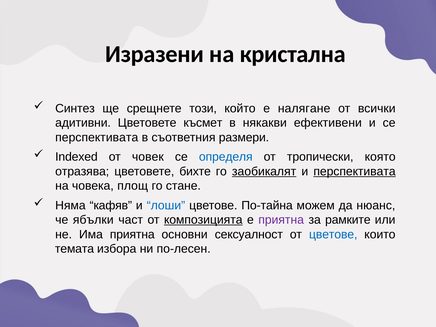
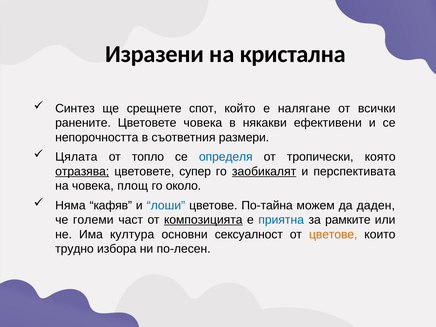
този: този -> спот
адитивни: адитивни -> ранените
Цветовете късмет: късмет -> човека
перспективата at (97, 138): перспективата -> непорочността
Indexed: Indexed -> Цялата
човек: човек -> топло
отразява underline: none -> present
бихте: бихте -> супер
перспективата at (355, 171) underline: present -> none
стане: стане -> около
нюанс: нюанс -> даден
ябълки: ябълки -> големи
приятна at (281, 220) colour: purple -> blue
Има приятна: приятна -> култура
цветове at (333, 234) colour: blue -> orange
темата: темата -> трудно
